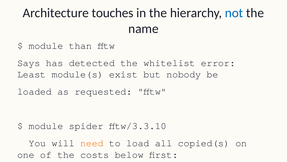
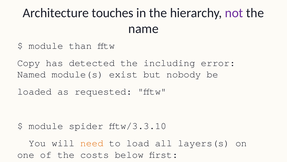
not colour: blue -> purple
Says: Says -> Copy
whitelist: whitelist -> including
Least: Least -> Named
copied(s: copied(s -> layers(s
